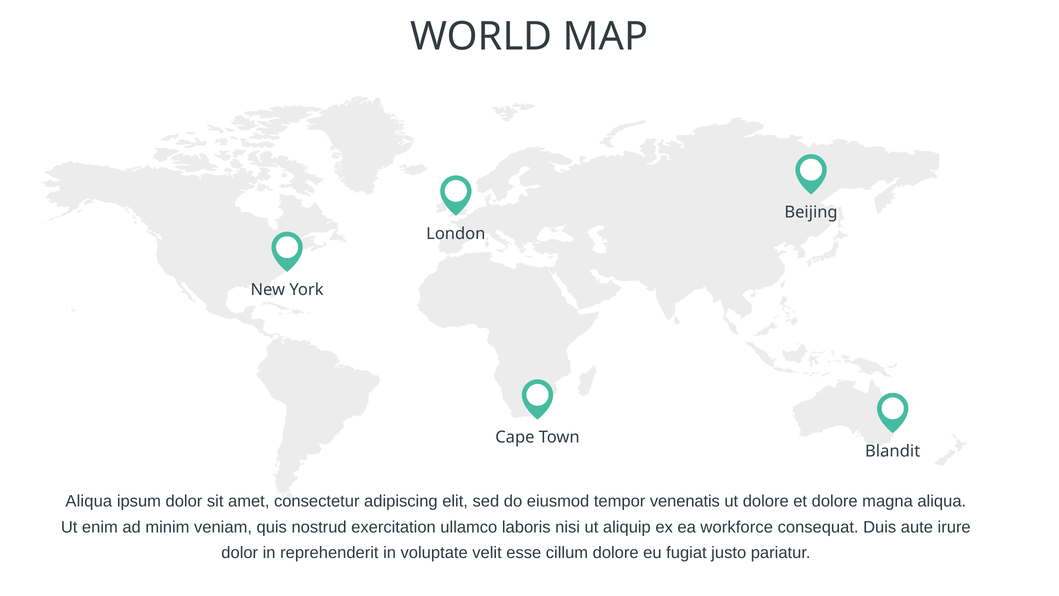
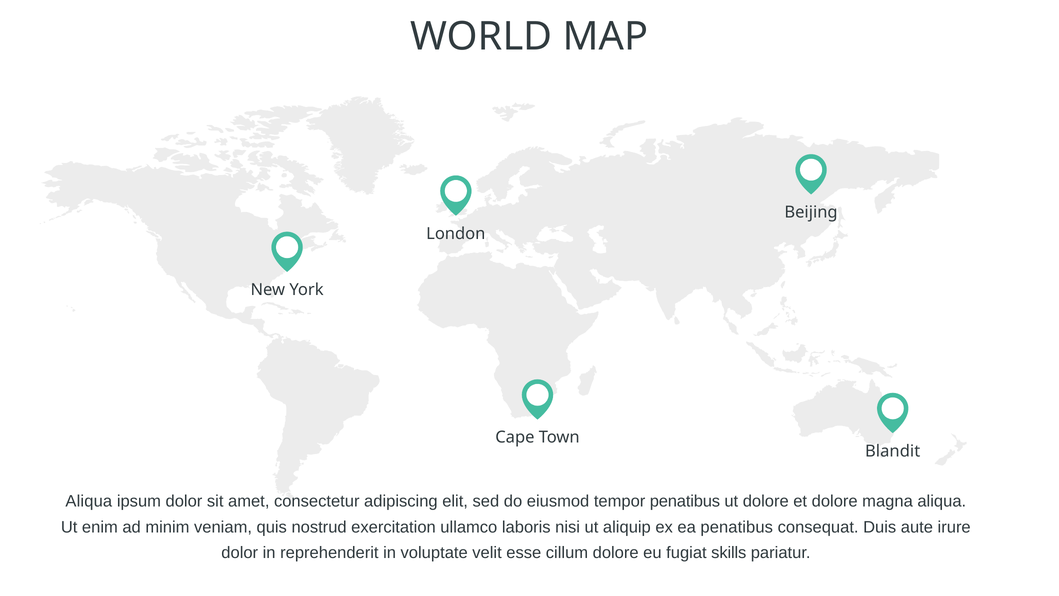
tempor venenatis: venenatis -> penatibus
ea workforce: workforce -> penatibus
justo: justo -> skills
